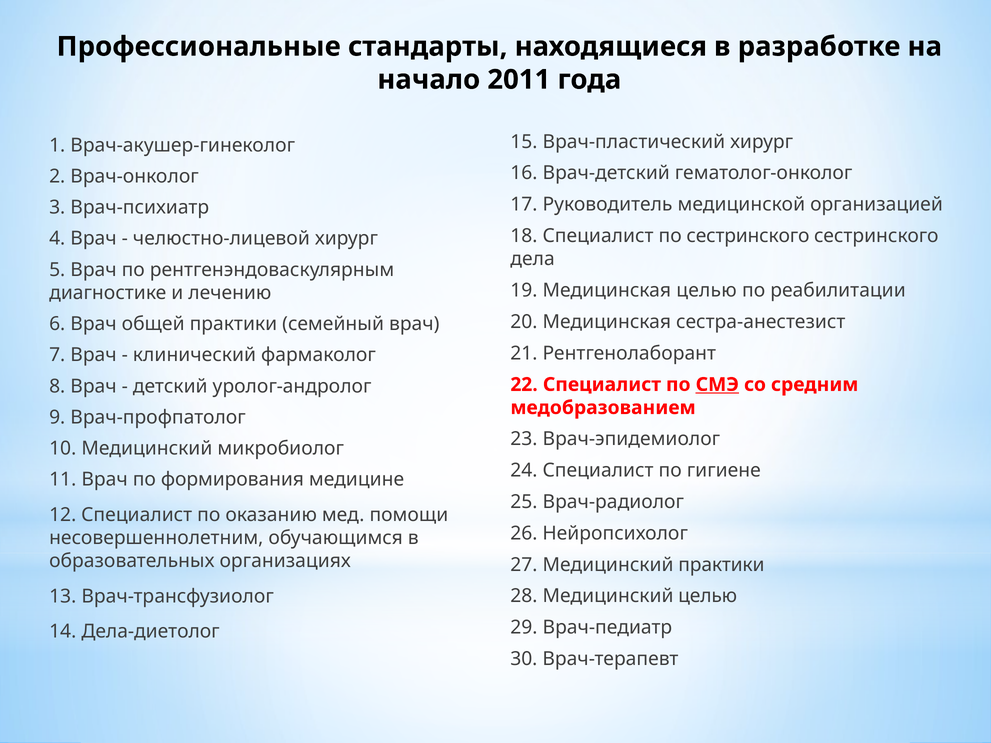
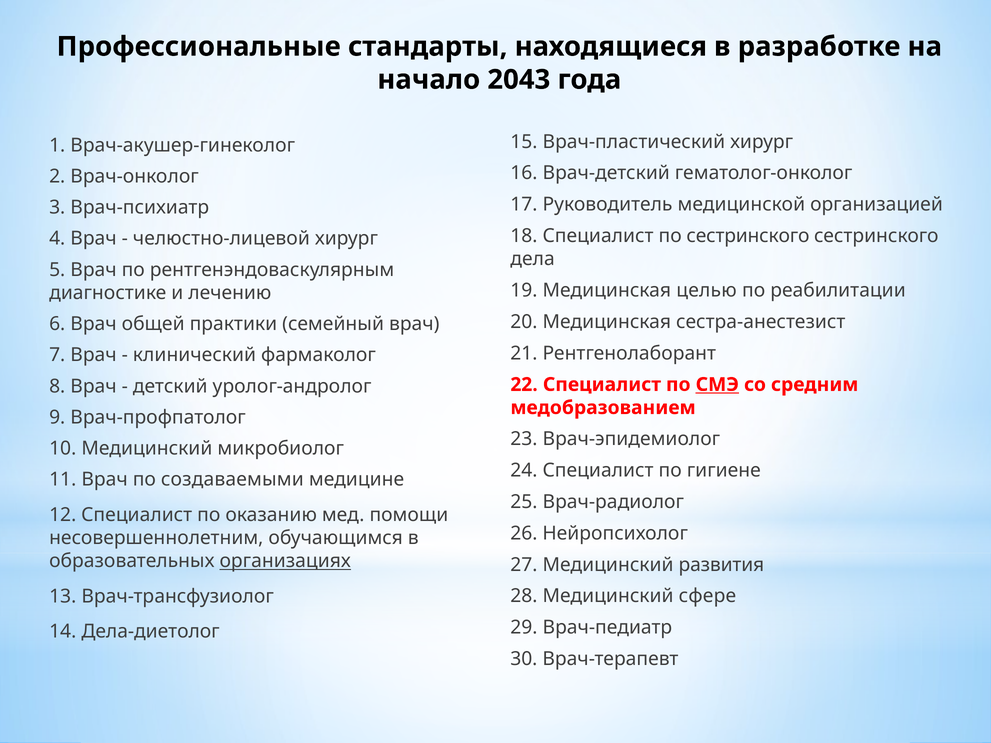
2011: 2011 -> 2043
формирования: формирования -> создаваемыми
организациях underline: none -> present
Медицинский практики: практики -> развития
Медицинский целью: целью -> сфере
